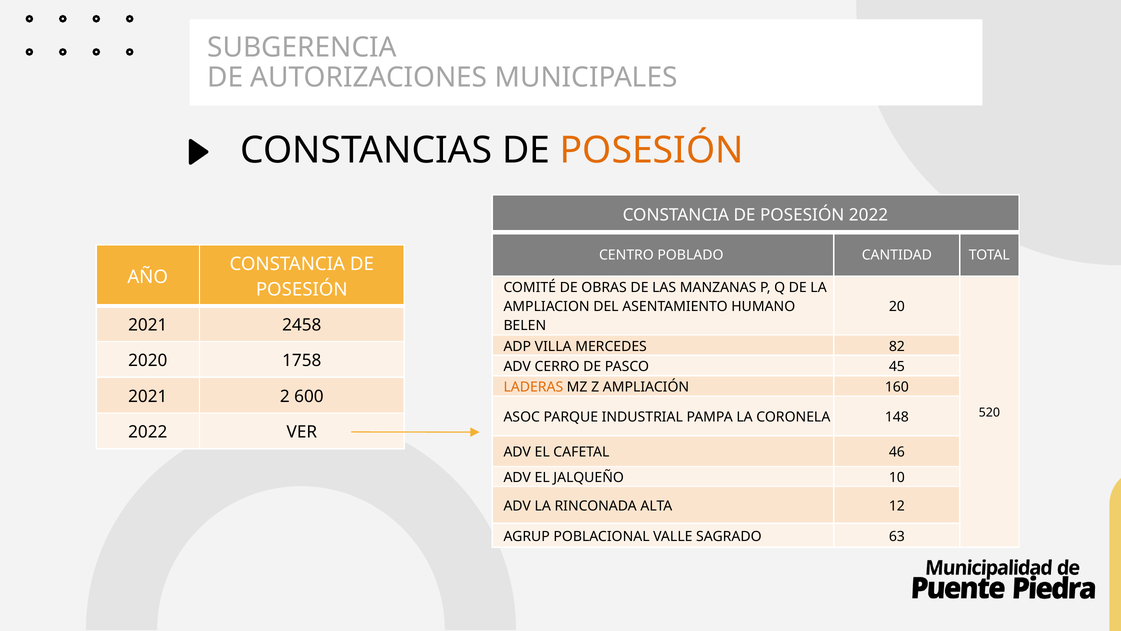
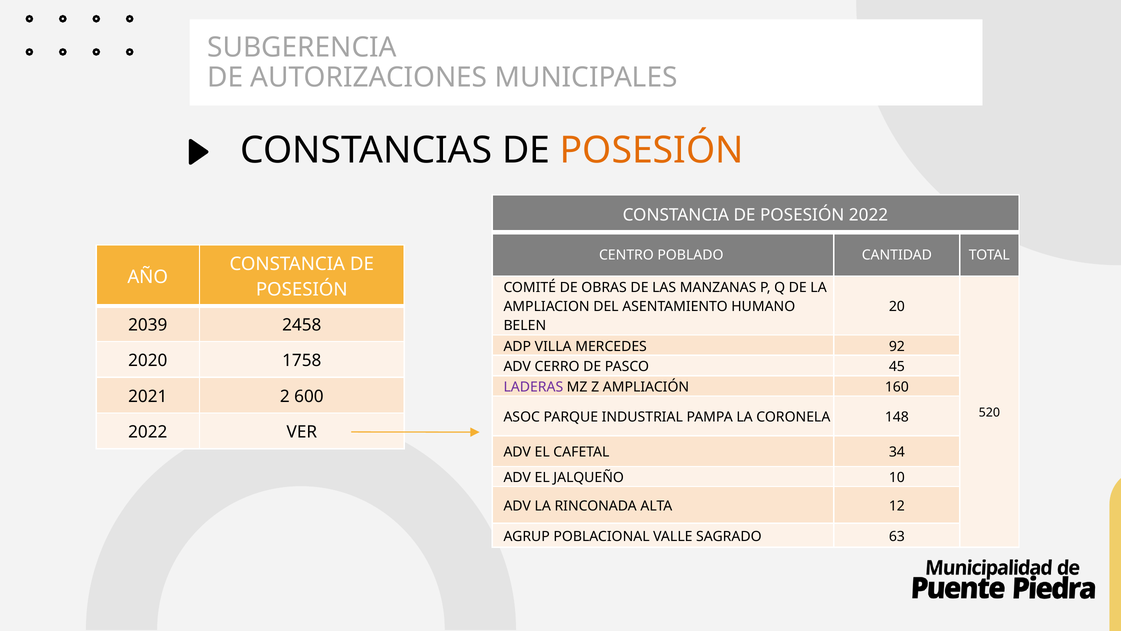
2021 at (148, 325): 2021 -> 2039
82: 82 -> 92
LADERAS colour: orange -> purple
46: 46 -> 34
